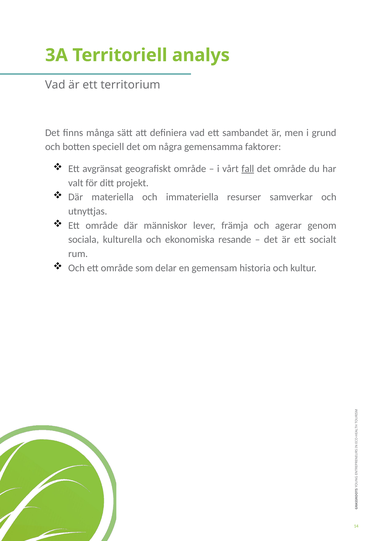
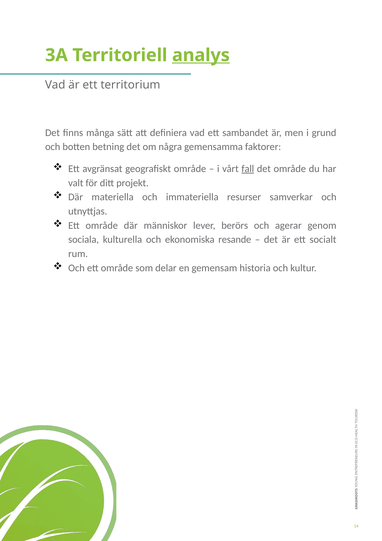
analys underline: none -> present
speciell: speciell -> betning
främja: främja -> berörs
